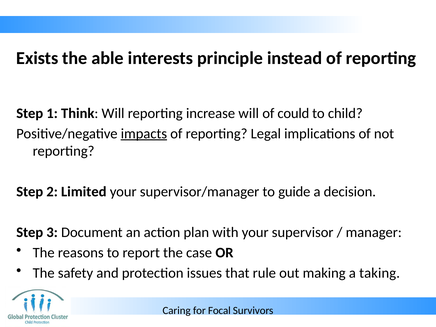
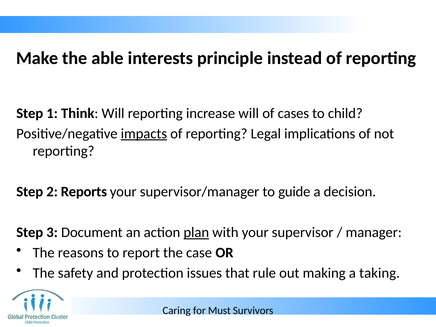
Exists: Exists -> Make
could: could -> cases
Limited: Limited -> Reports
plan underline: none -> present
Focal: Focal -> Must
